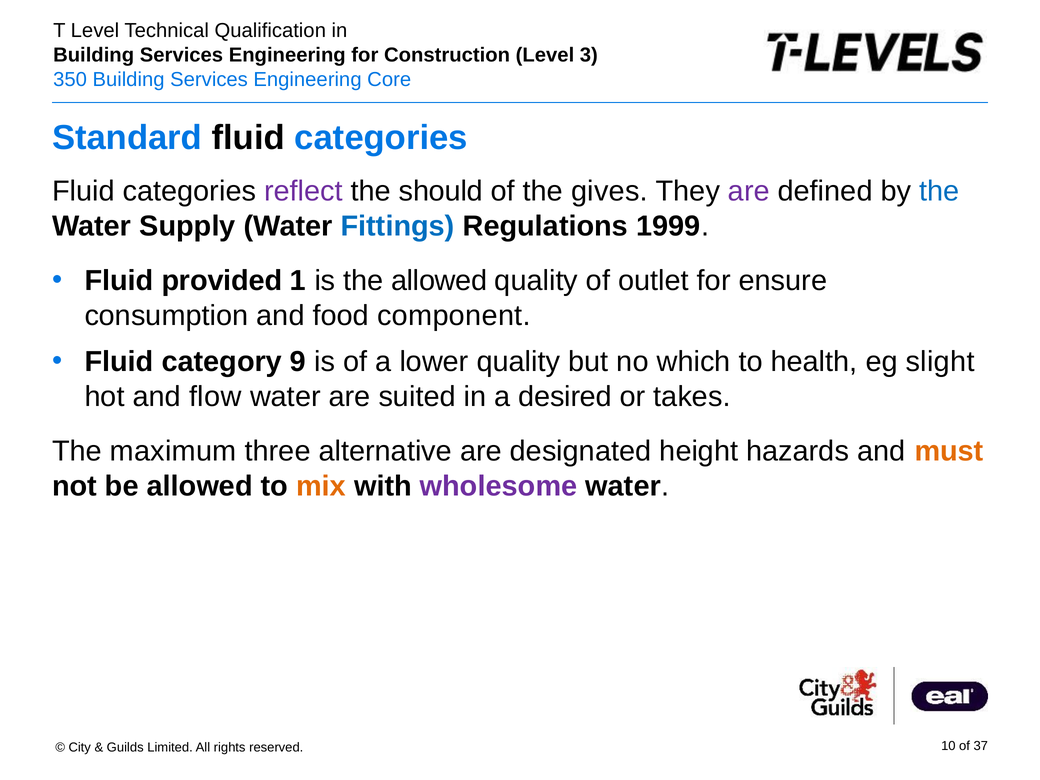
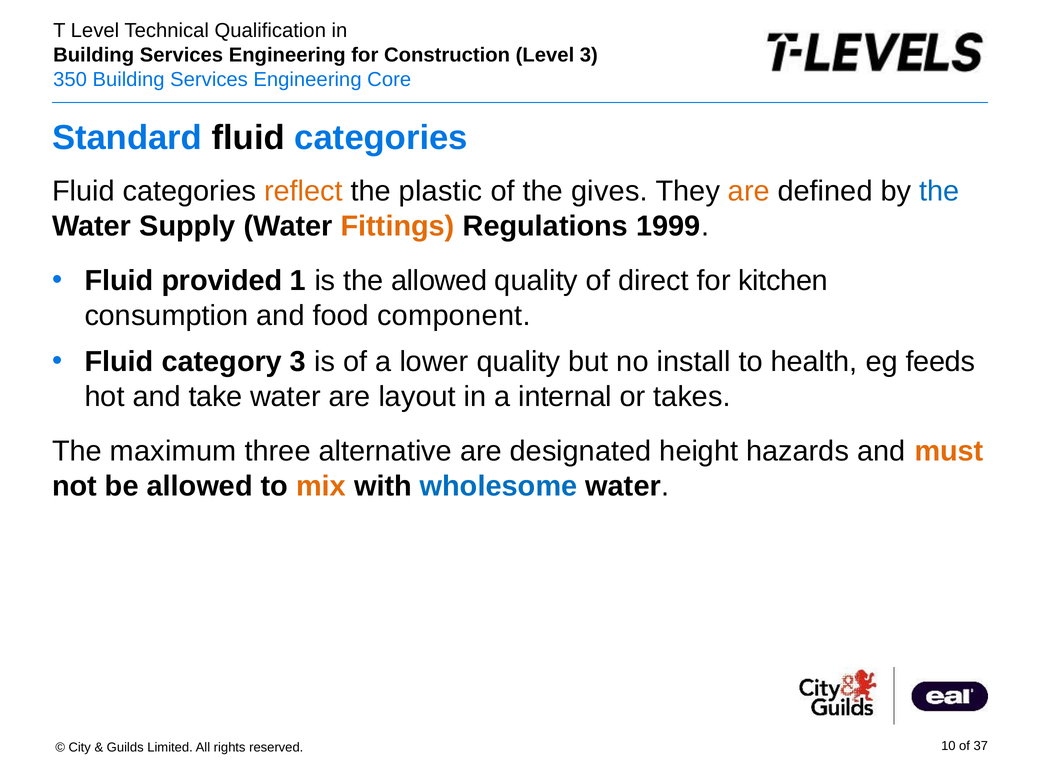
reflect colour: purple -> orange
should: should -> plastic
are at (749, 191) colour: purple -> orange
Fittings colour: blue -> orange
outlet: outlet -> direct
ensure: ensure -> kitchen
category 9: 9 -> 3
which: which -> install
slight: slight -> feeds
flow: flow -> take
suited: suited -> layout
desired: desired -> internal
wholesome colour: purple -> blue
